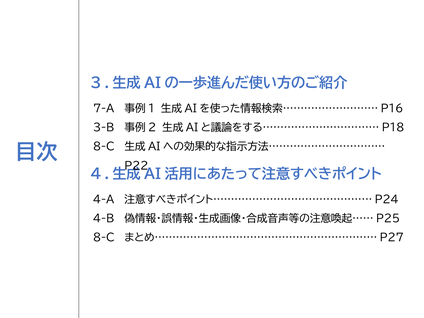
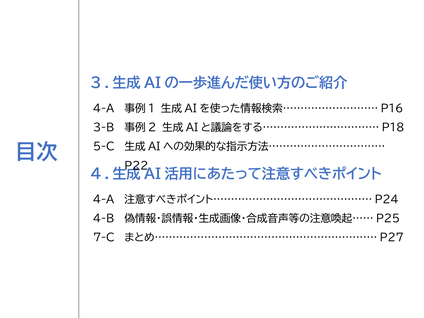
7-A at (104, 109): 7-A -> 4-A
8-C at (104, 147): 8-C -> 5-C
8-C at (104, 238): 8-C -> 7-C
